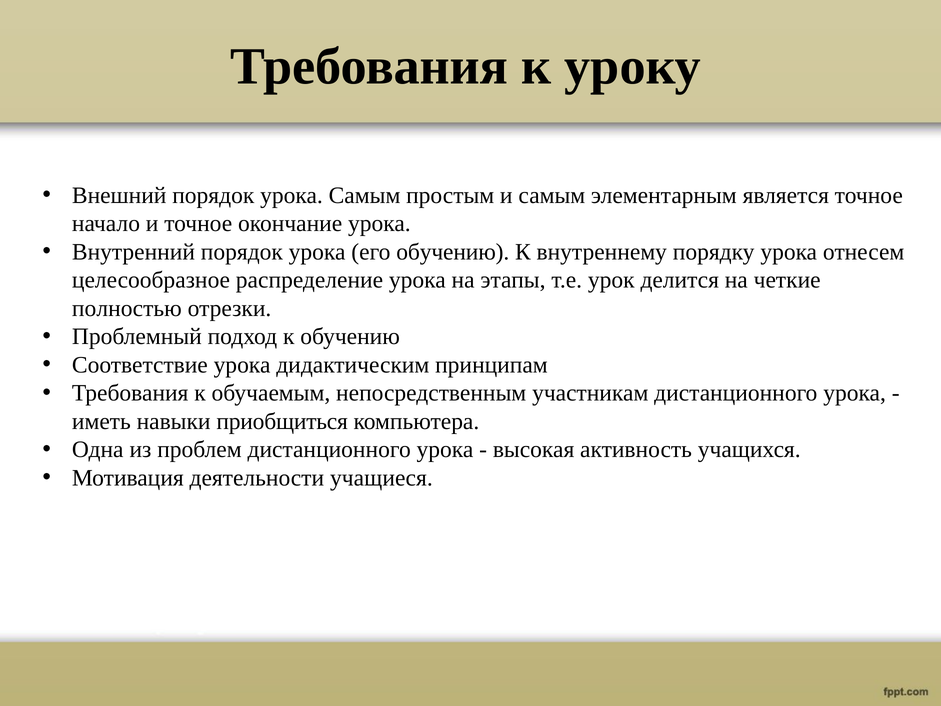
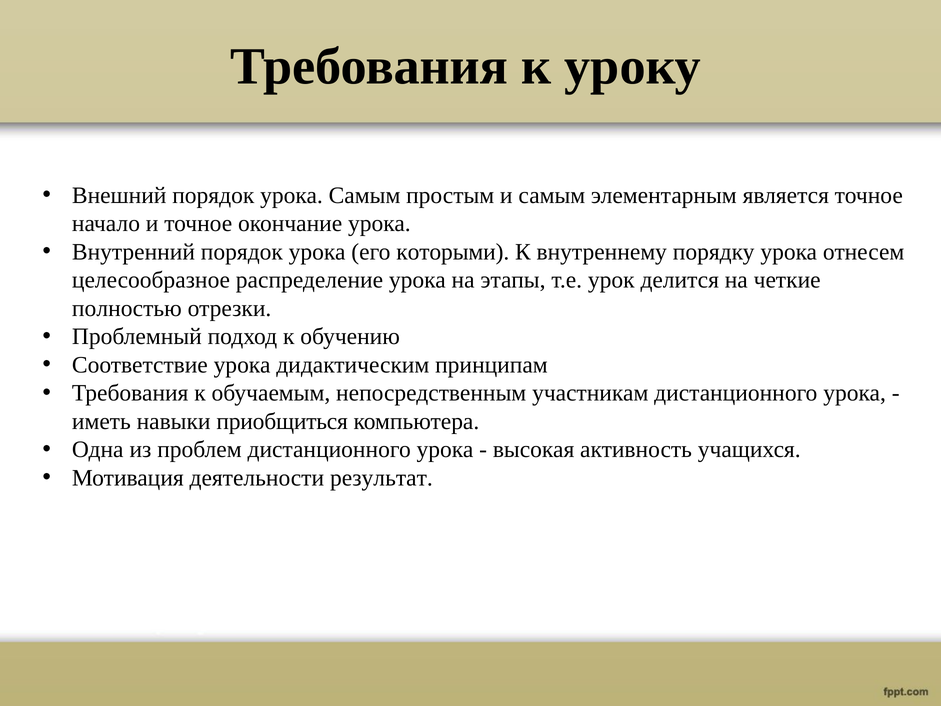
его обучению: обучению -> которыми
учащиеся: учащиеся -> результат
